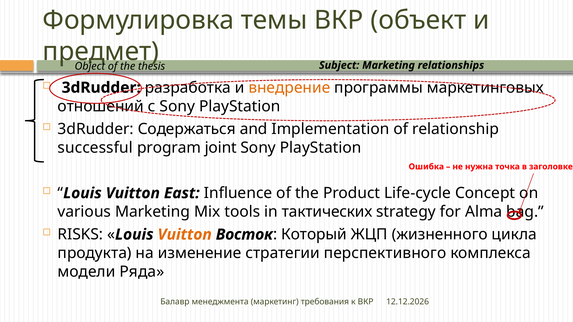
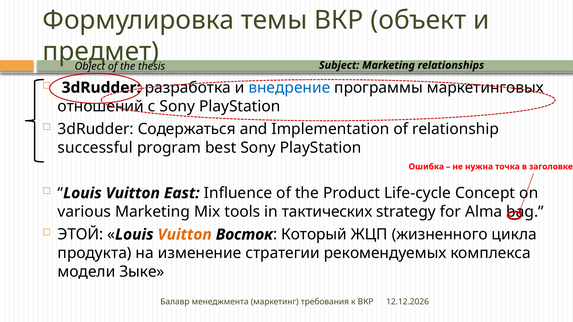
внедрение colour: orange -> blue
joint: joint -> best
RISKS: RISKS -> ЭТОЙ
перспективного: перспективного -> рекомендуемых
Ряда: Ряда -> Зыке
